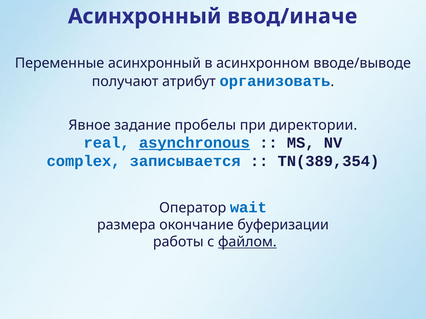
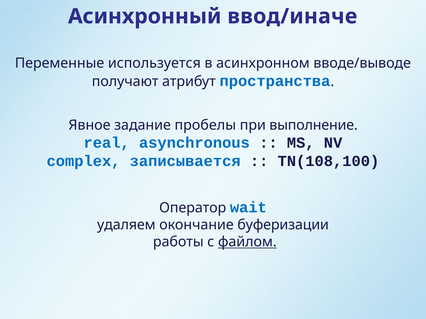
Переменные асинхронный: асинхронный -> используется
организовать: организовать -> пространства
директории: директории -> выполнение
asynchronous underline: present -> none
TN(389,354: TN(389,354 -> TN(108,100
размера: размера -> удаляем
